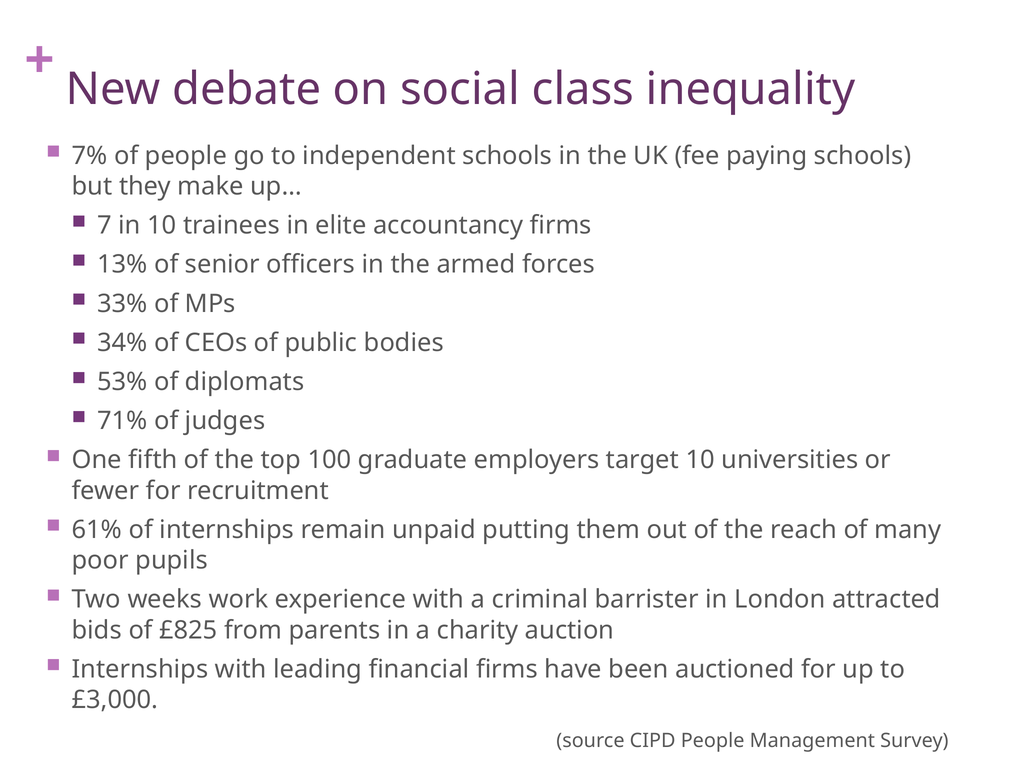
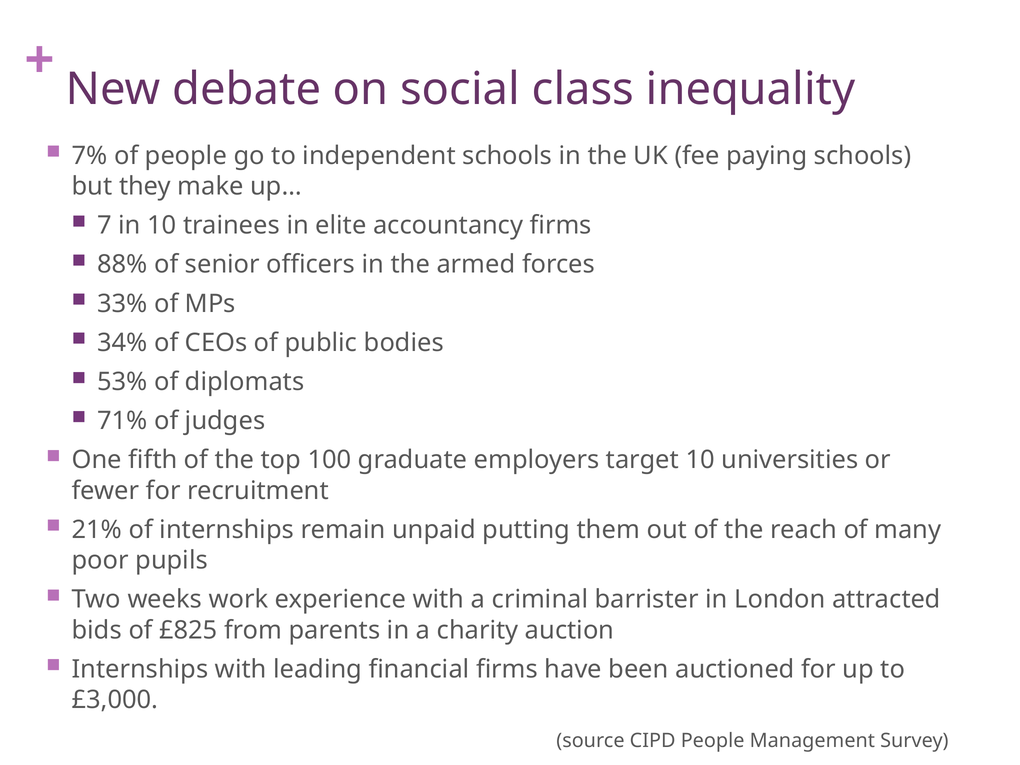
13%: 13% -> 88%
61%: 61% -> 21%
